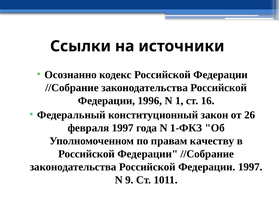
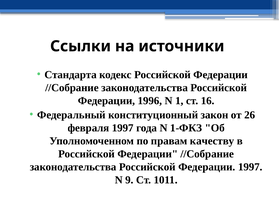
Осознанно: Осознанно -> Стандарта
